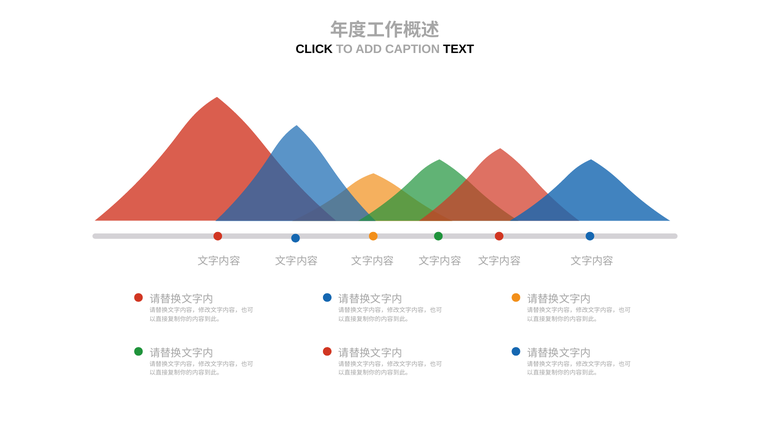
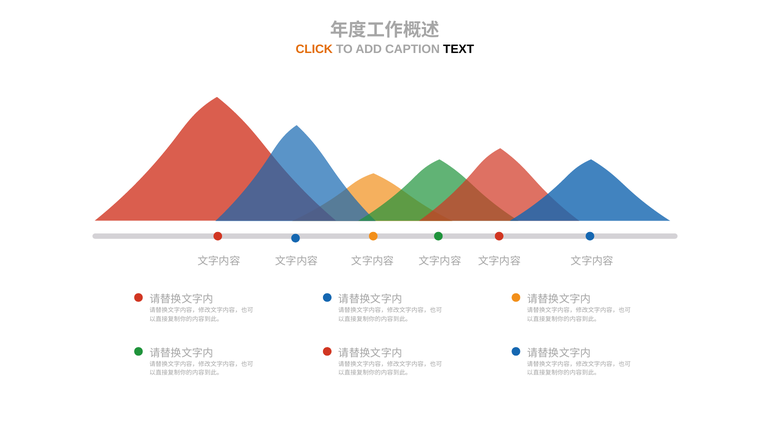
CLICK colour: black -> orange
